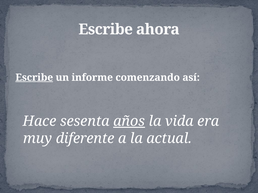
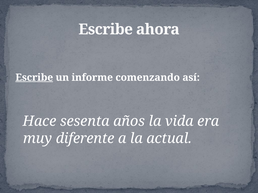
años underline: present -> none
